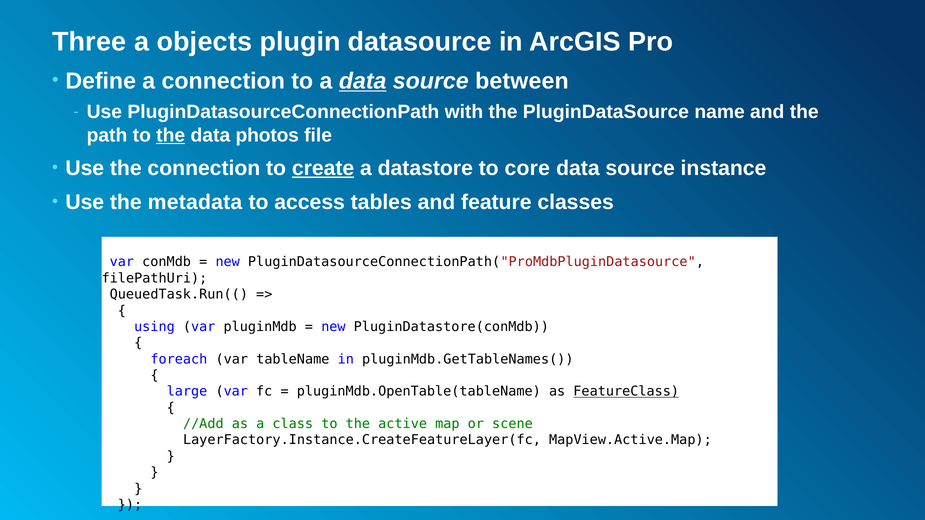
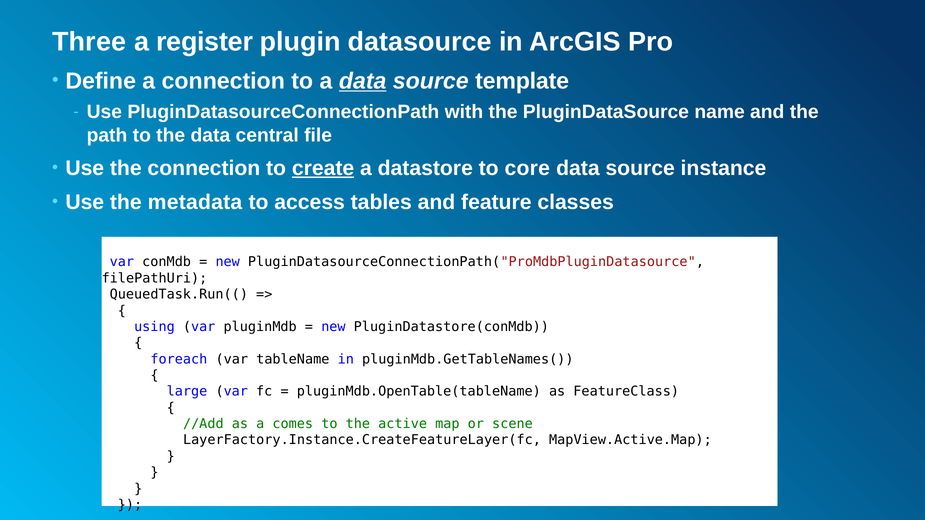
objects: objects -> register
between: between -> template
the at (171, 135) underline: present -> none
photos: photos -> central
FeatureClass underline: present -> none
class: class -> comes
